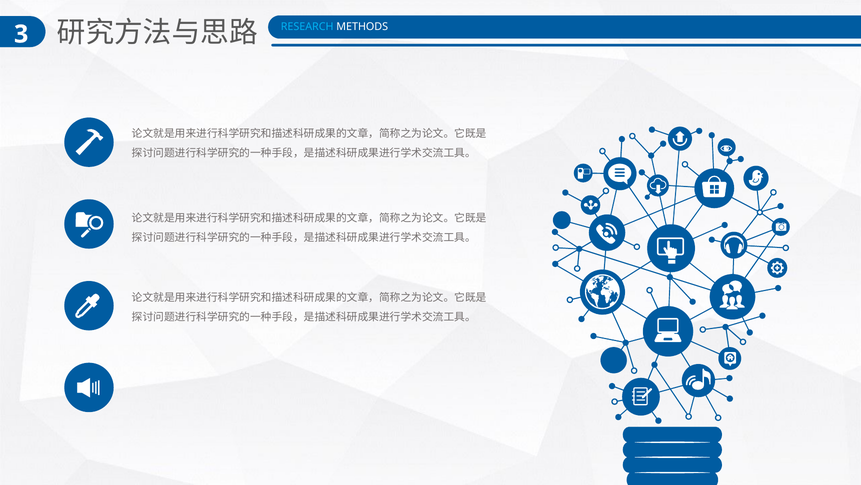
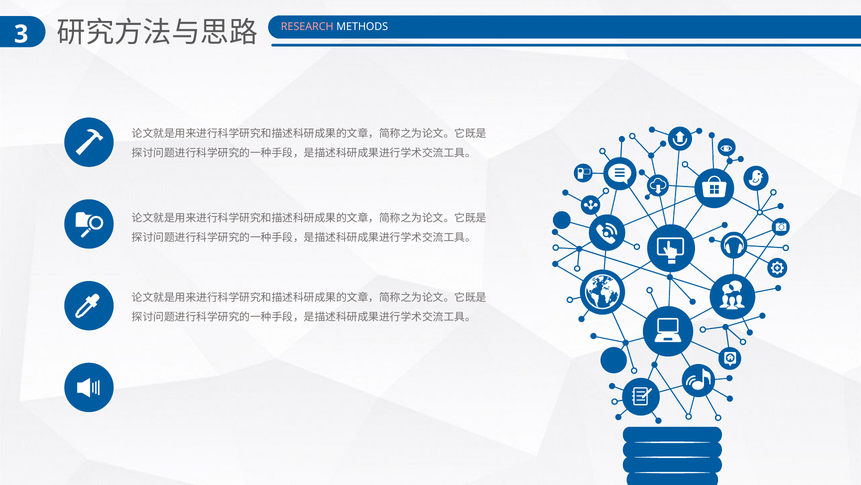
RESEARCH colour: light blue -> pink
